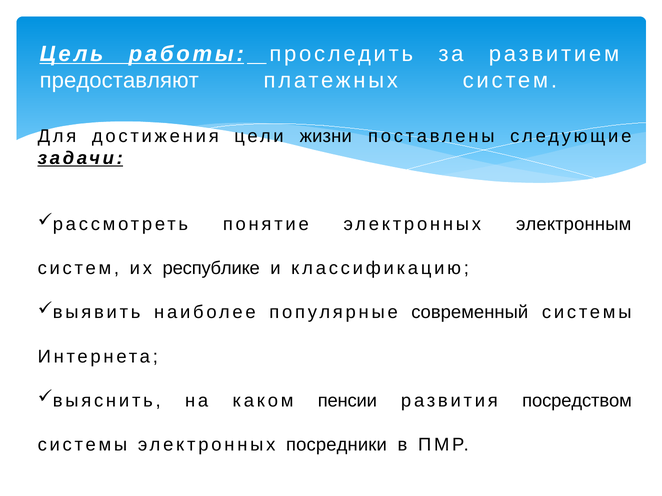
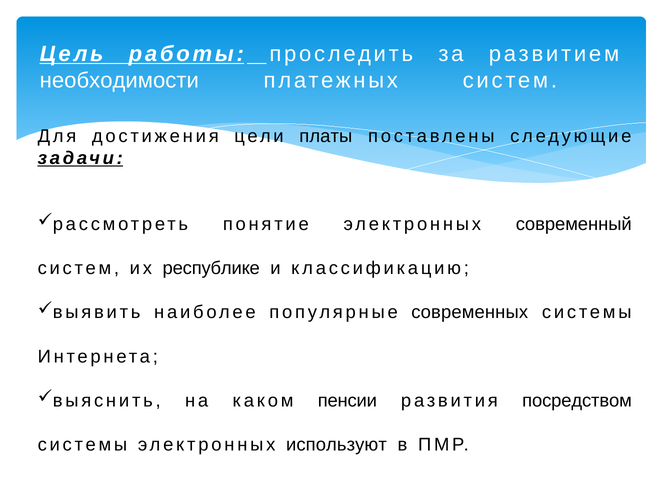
предоставляют: предоставляют -> необходимости
жизни: жизни -> платы
электронным: электронным -> современный
современный: современный -> современных
посредники: посредники -> используют
